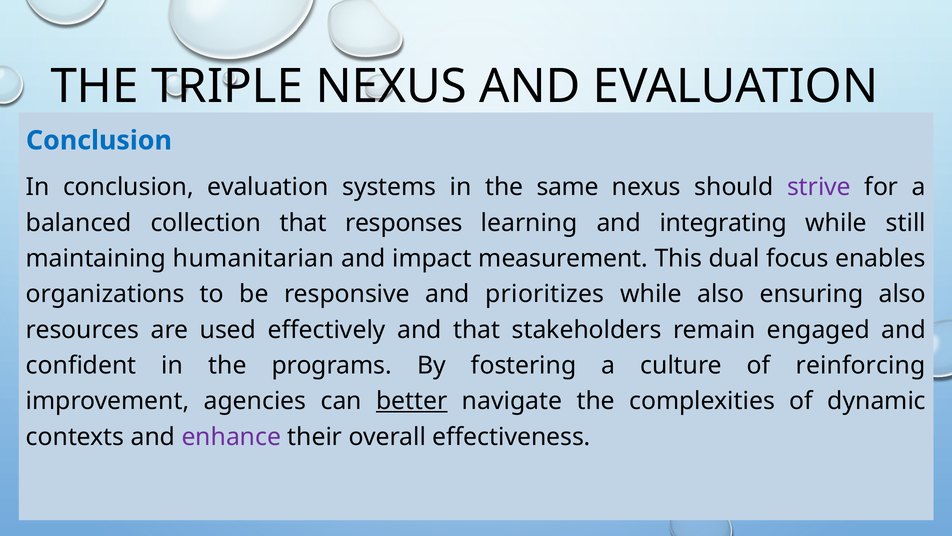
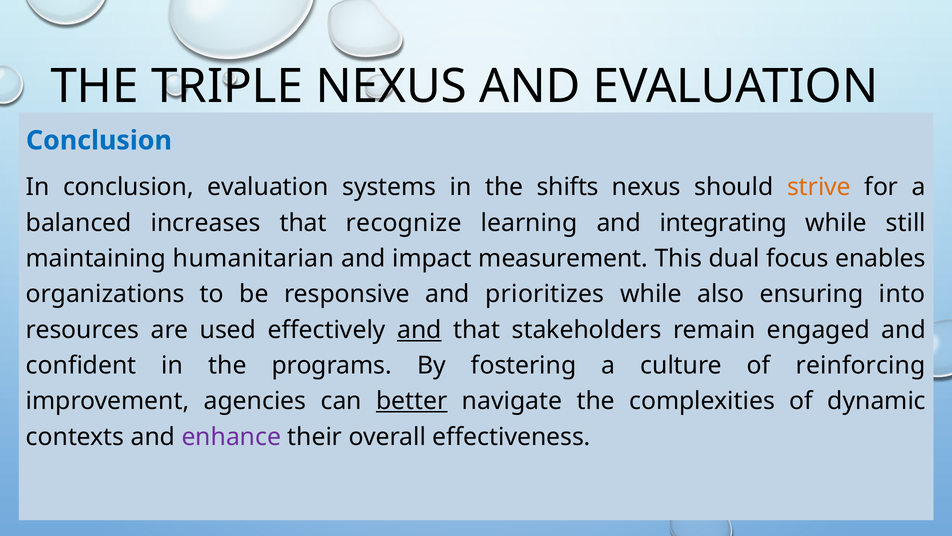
same: same -> shifts
strive colour: purple -> orange
collection: collection -> increases
responses: responses -> recognize
ensuring also: also -> into
and at (419, 330) underline: none -> present
